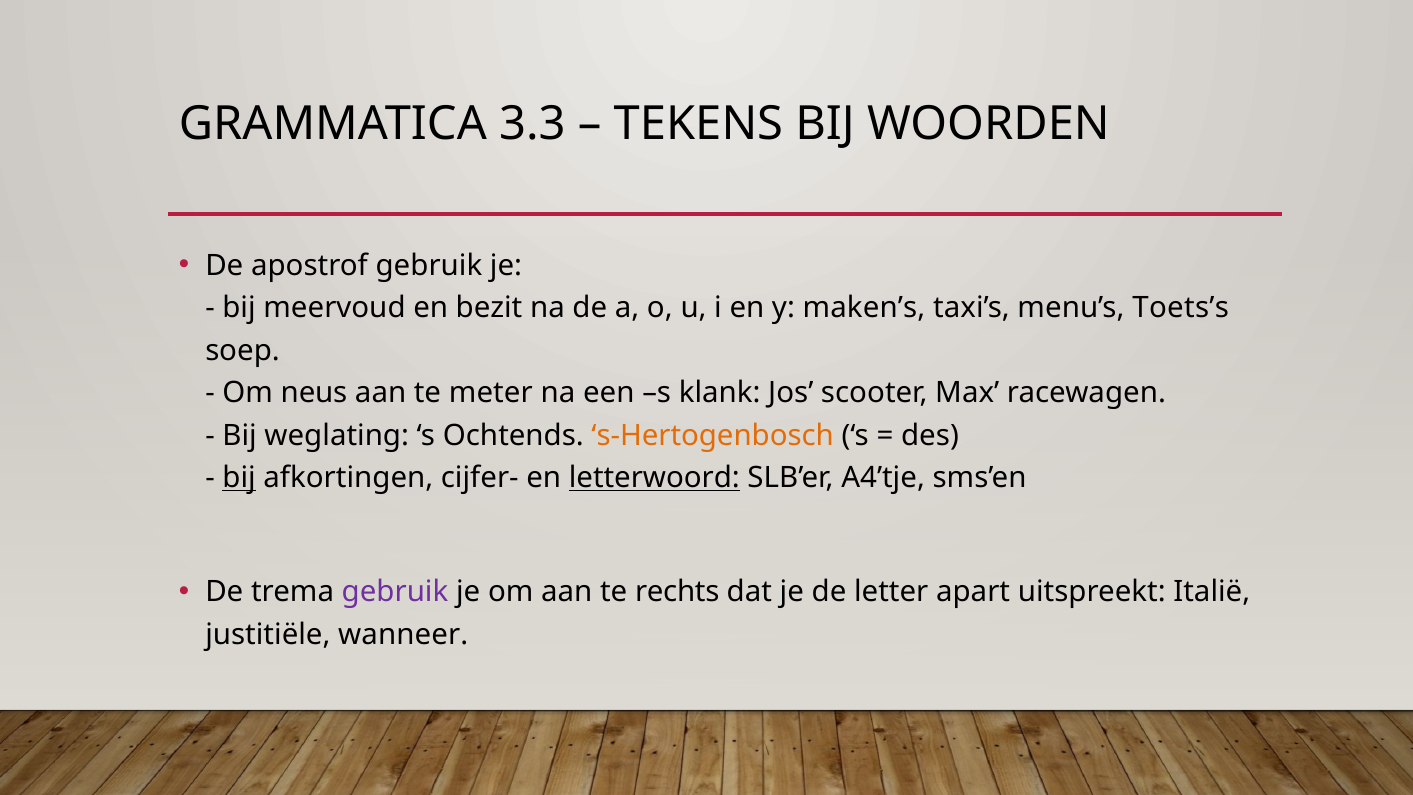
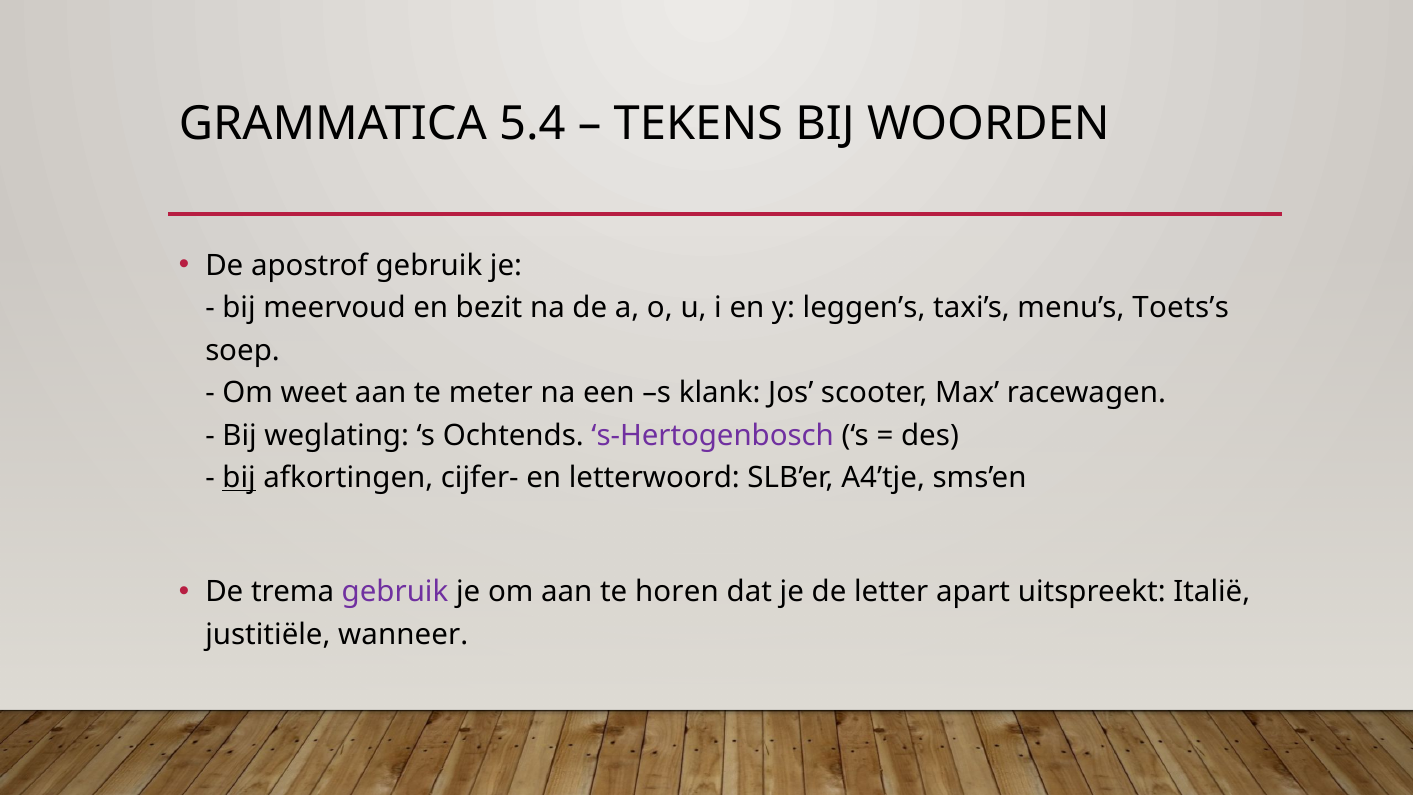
3.3: 3.3 -> 5.4
maken’s: maken’s -> leggen’s
neus: neus -> weet
s-Hertogenbosch colour: orange -> purple
letterwoord underline: present -> none
rechts: rechts -> horen
